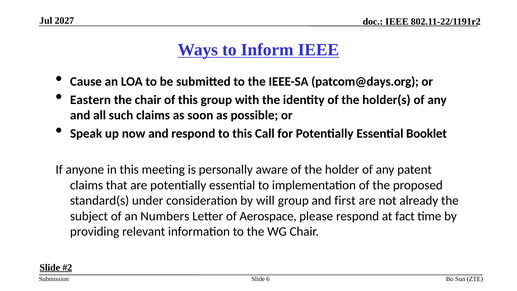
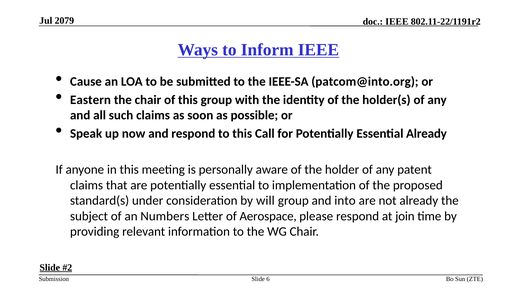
2027: 2027 -> 2079
patcom@days.org: patcom@days.org -> patcom@into.org
Essential Booklet: Booklet -> Already
first: first -> into
fact: fact -> join
